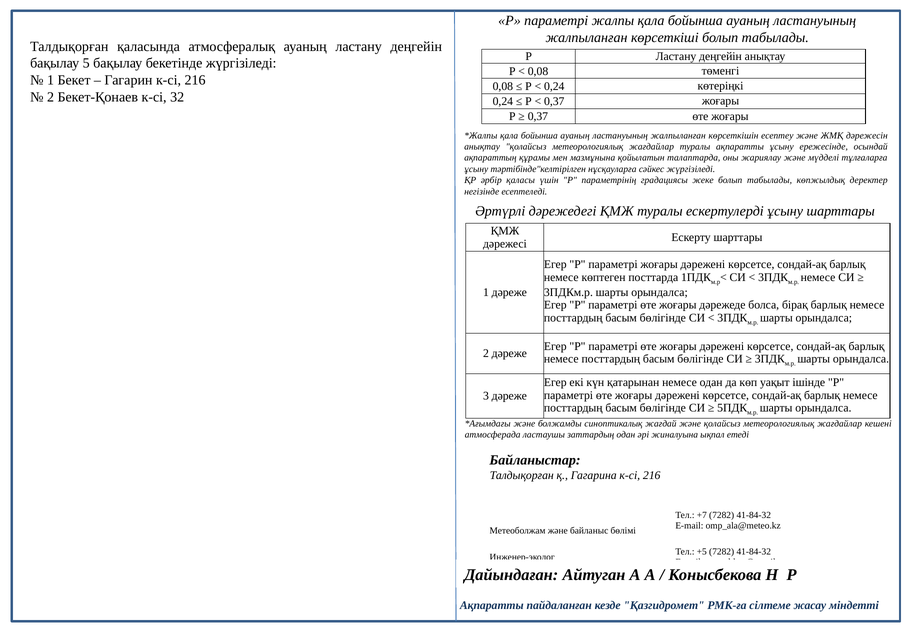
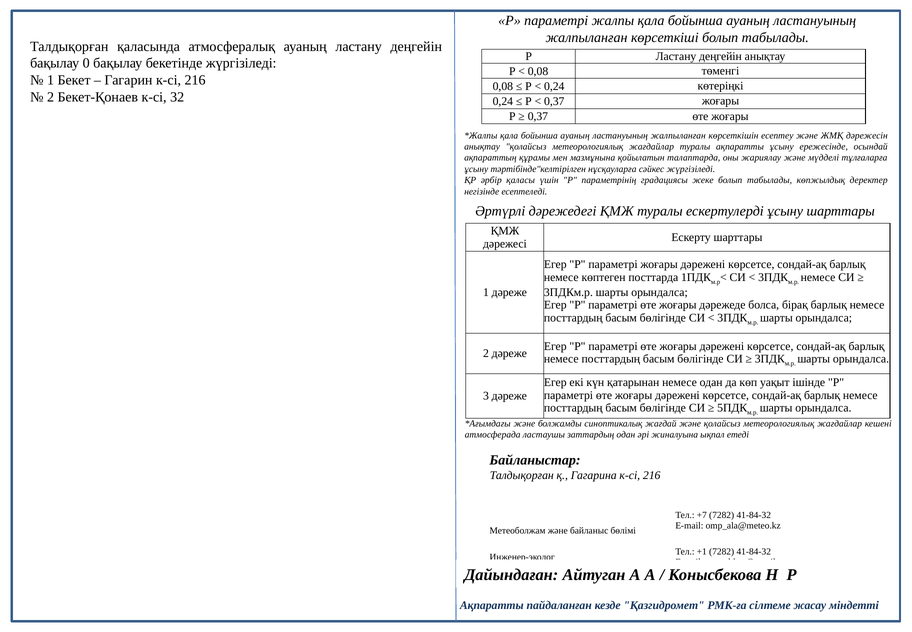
5: 5 -> 0
+5: +5 -> +1
